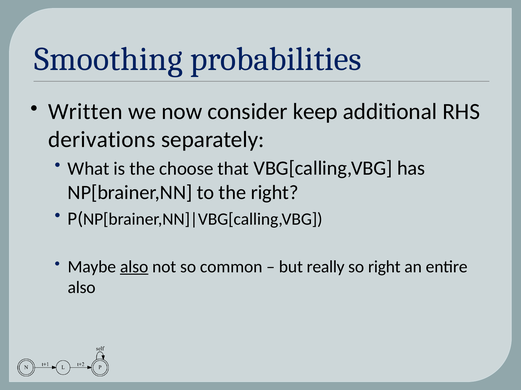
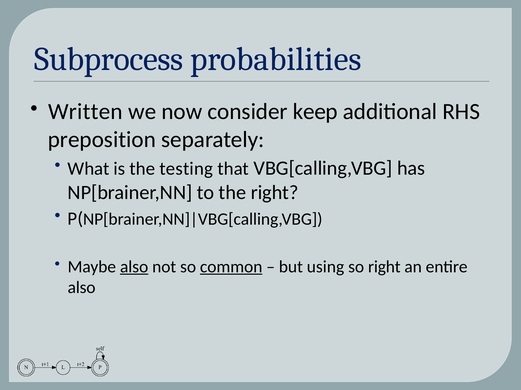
Smoothing: Smoothing -> Subprocess
derivations: derivations -> preposition
choose: choose -> testing
common underline: none -> present
really: really -> using
